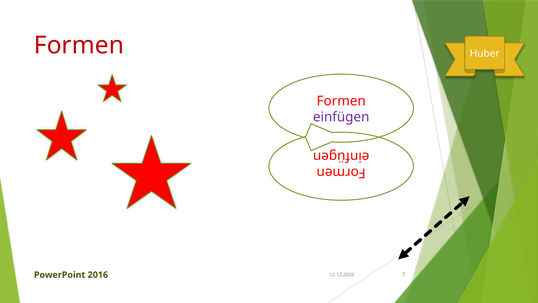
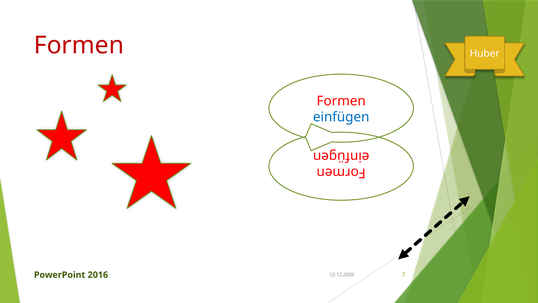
einfügen colour: purple -> blue
